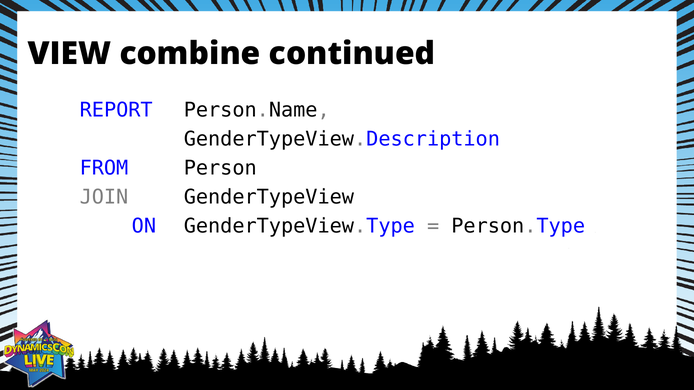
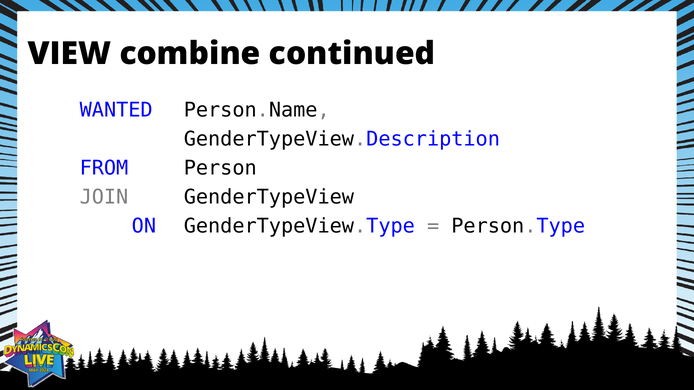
REPORT: REPORT -> WANTED
